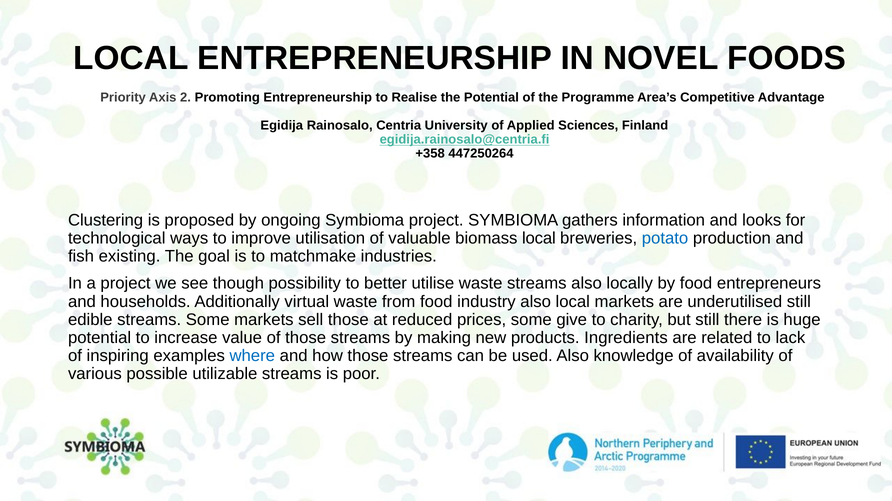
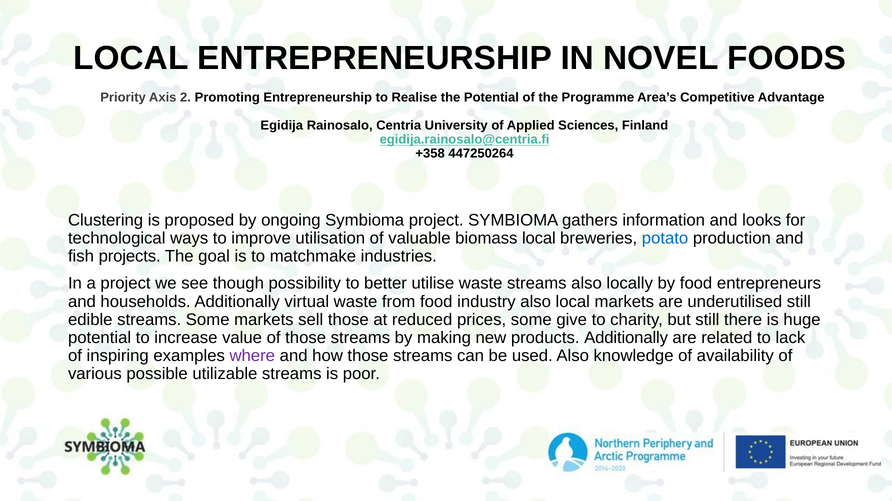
existing: existing -> projects
products Ingredients: Ingredients -> Additionally
where colour: blue -> purple
